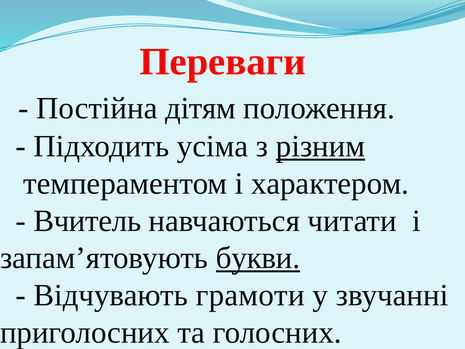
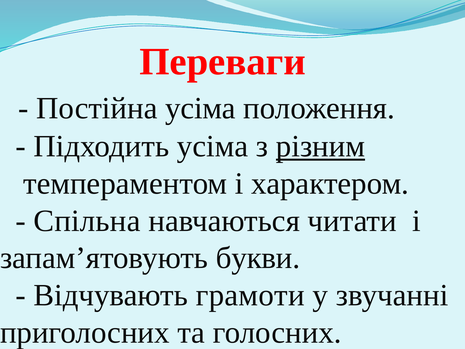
Постійна дітям: дітям -> усіма
Вчитель: Вчитель -> Спільна
букви underline: present -> none
